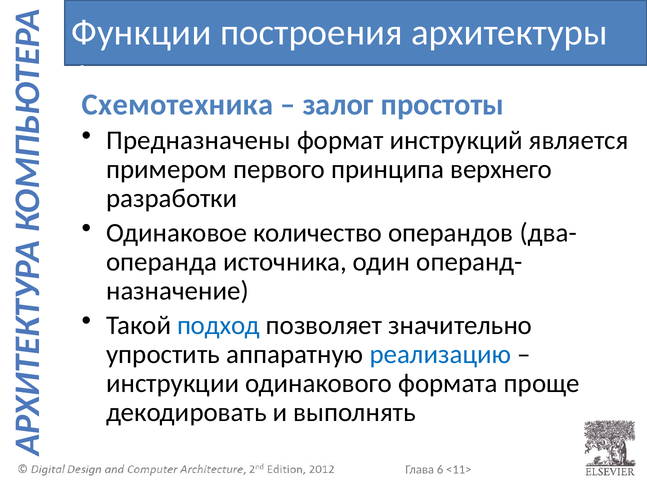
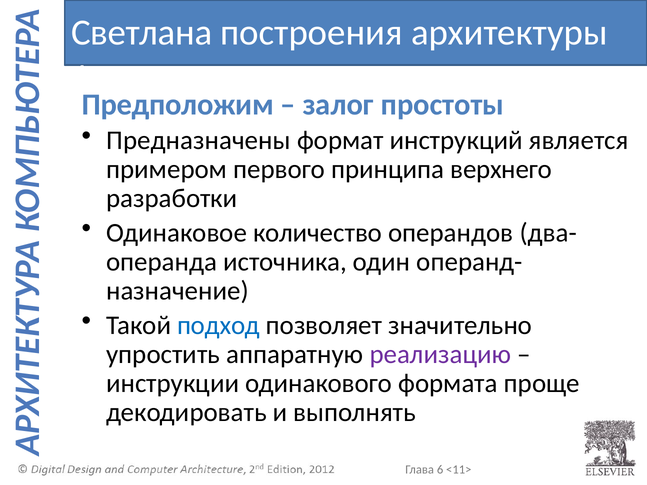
Функции: Функции -> Светлана
Схемотехника: Схемотехника -> Предположим
реализацию colour: blue -> purple
